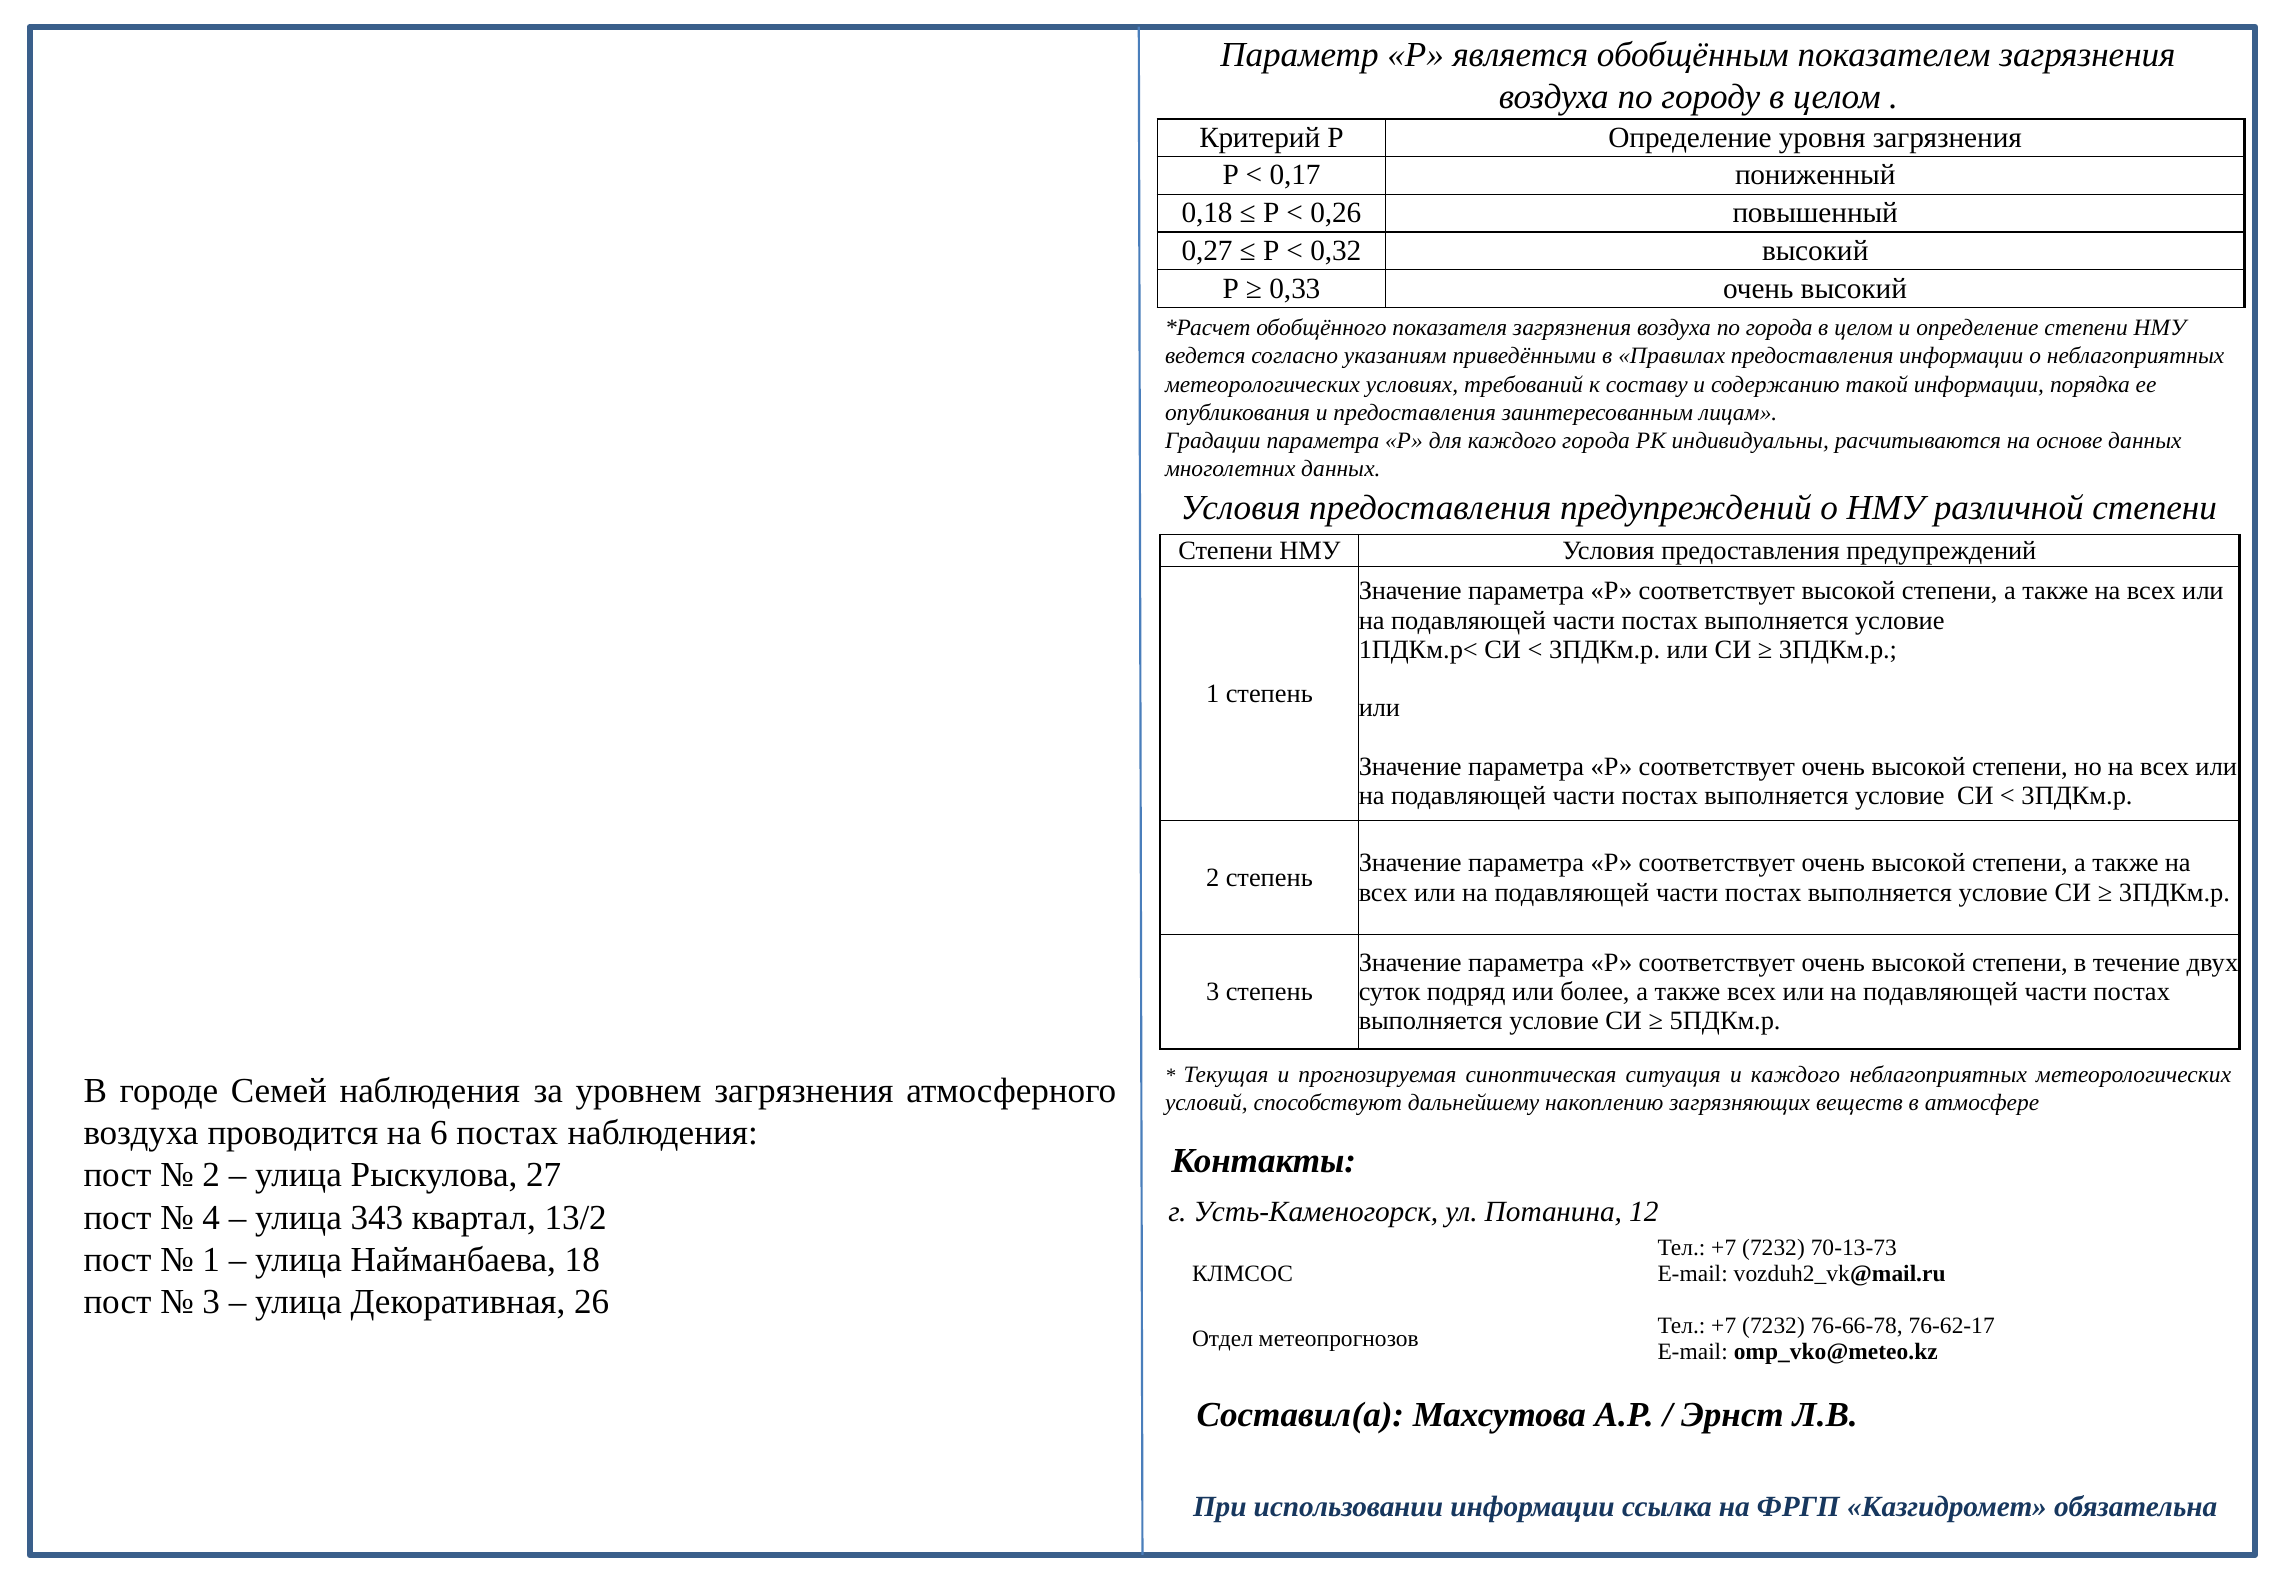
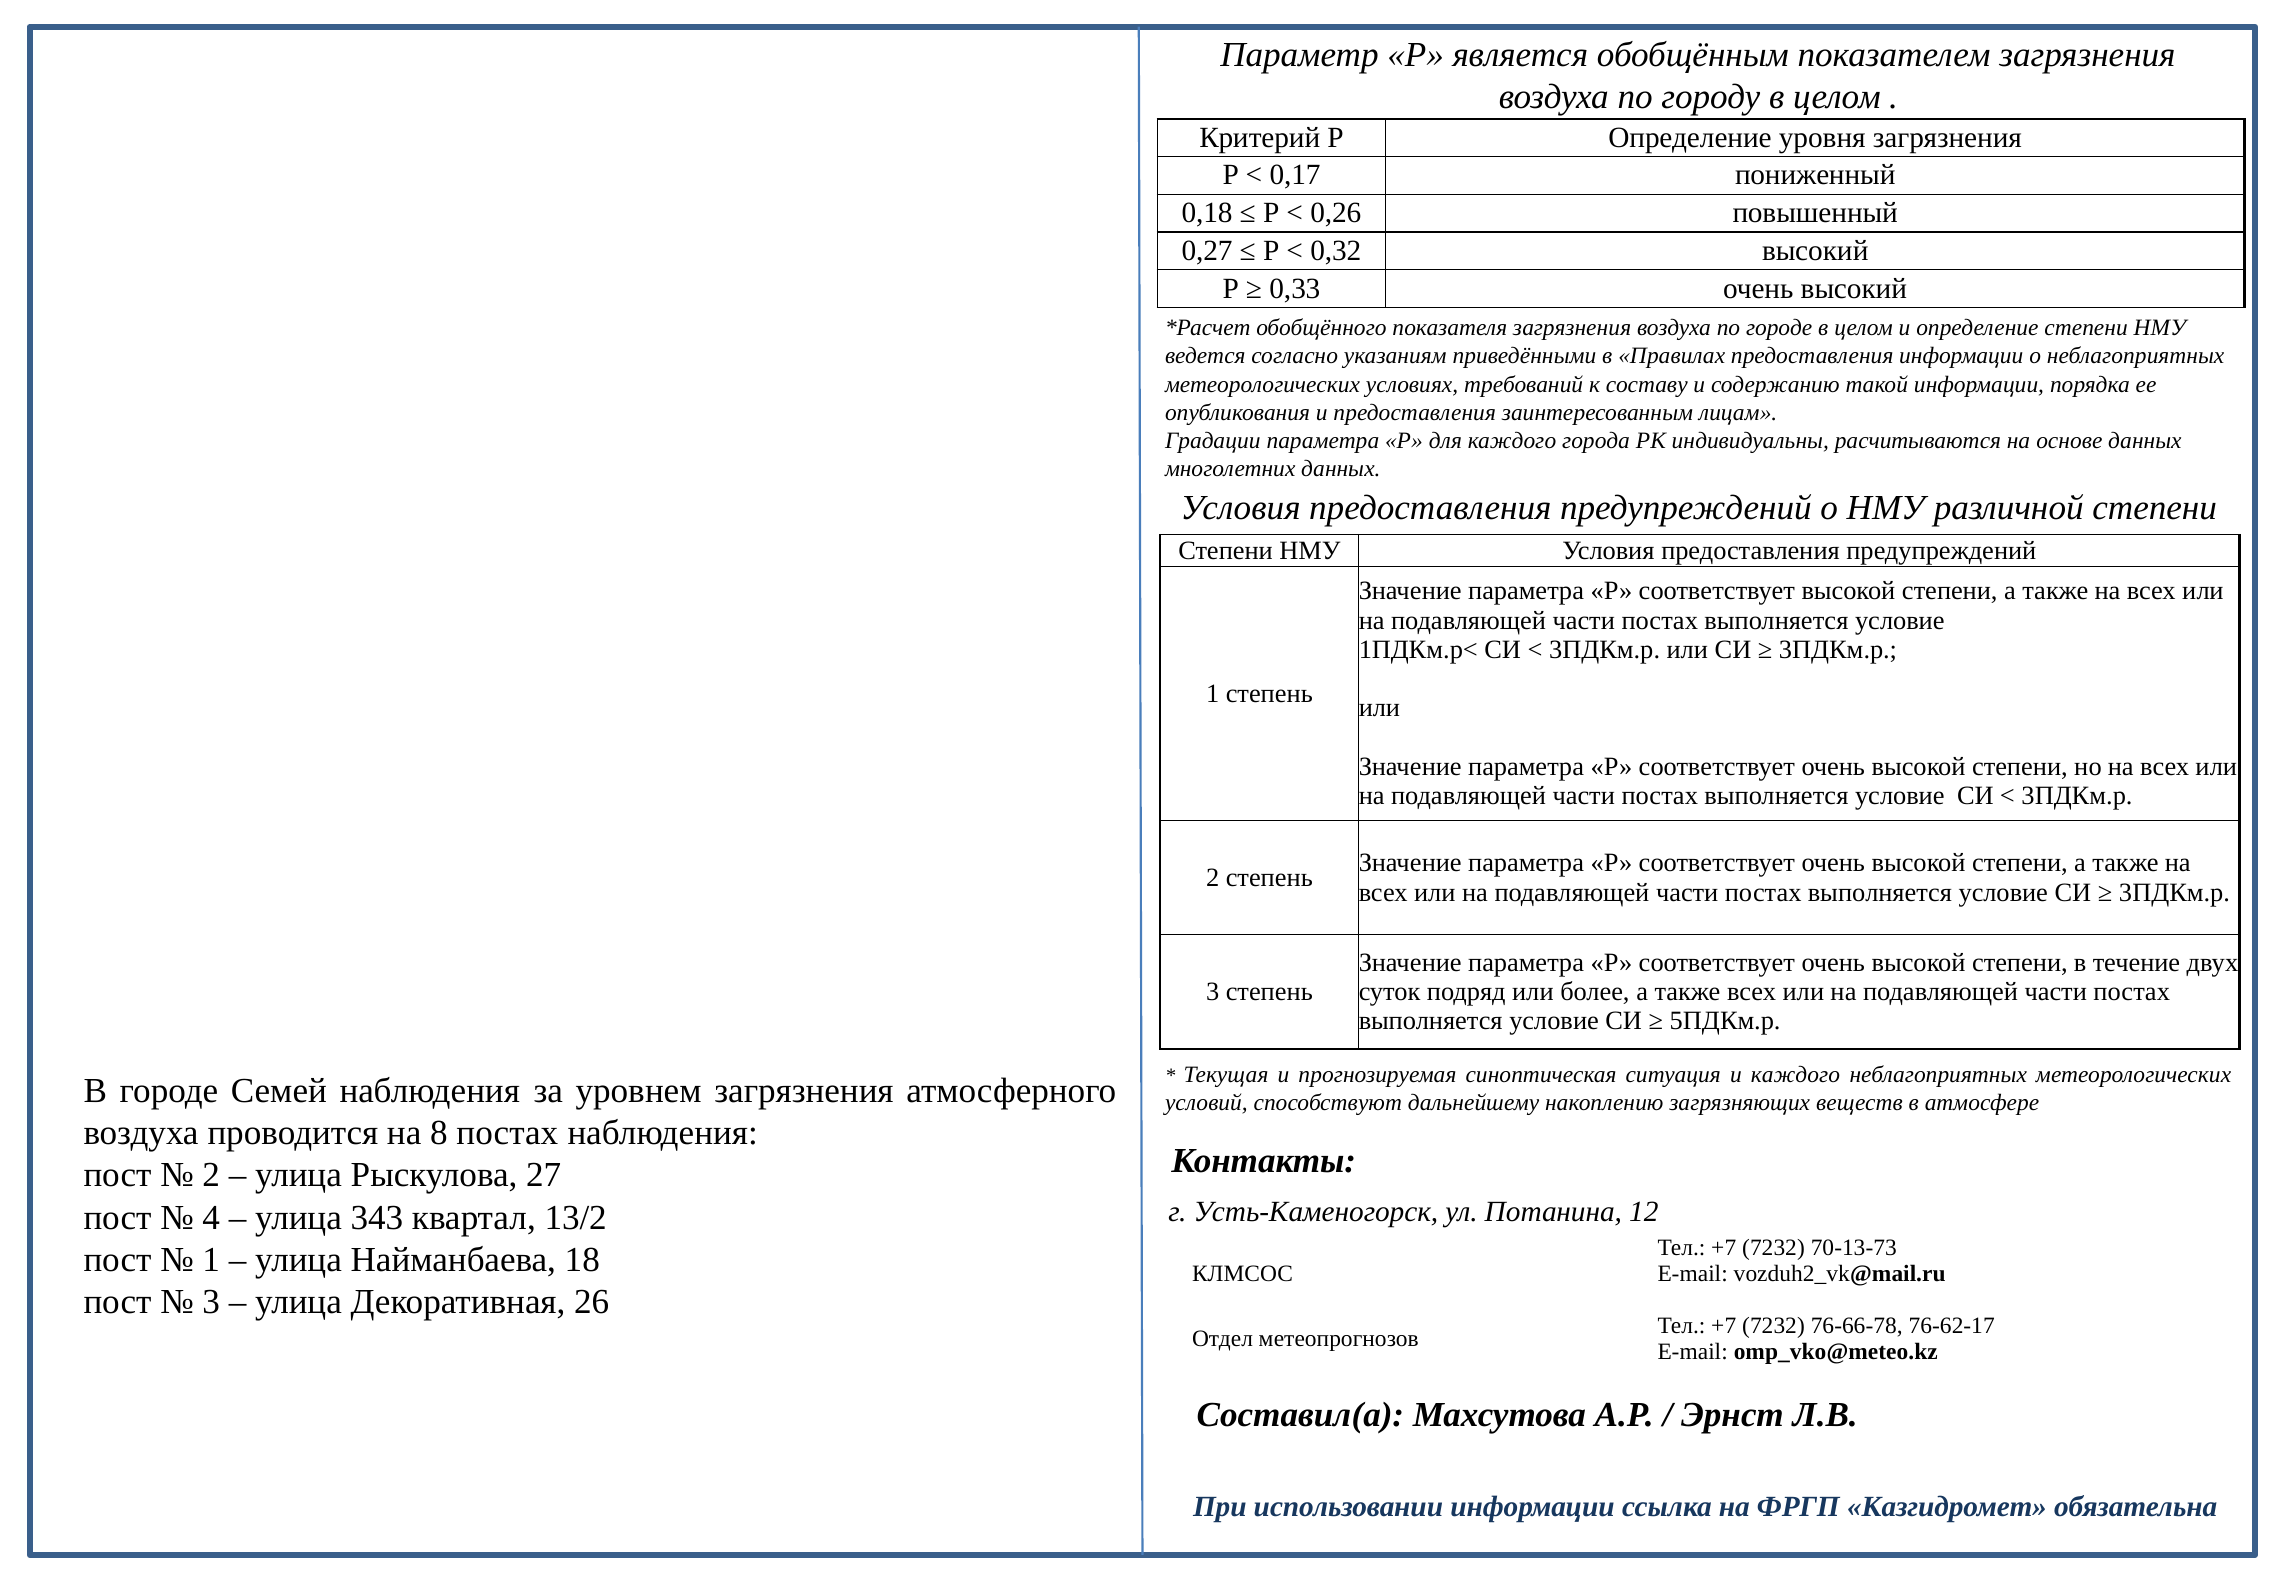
по города: города -> городе
6: 6 -> 8
